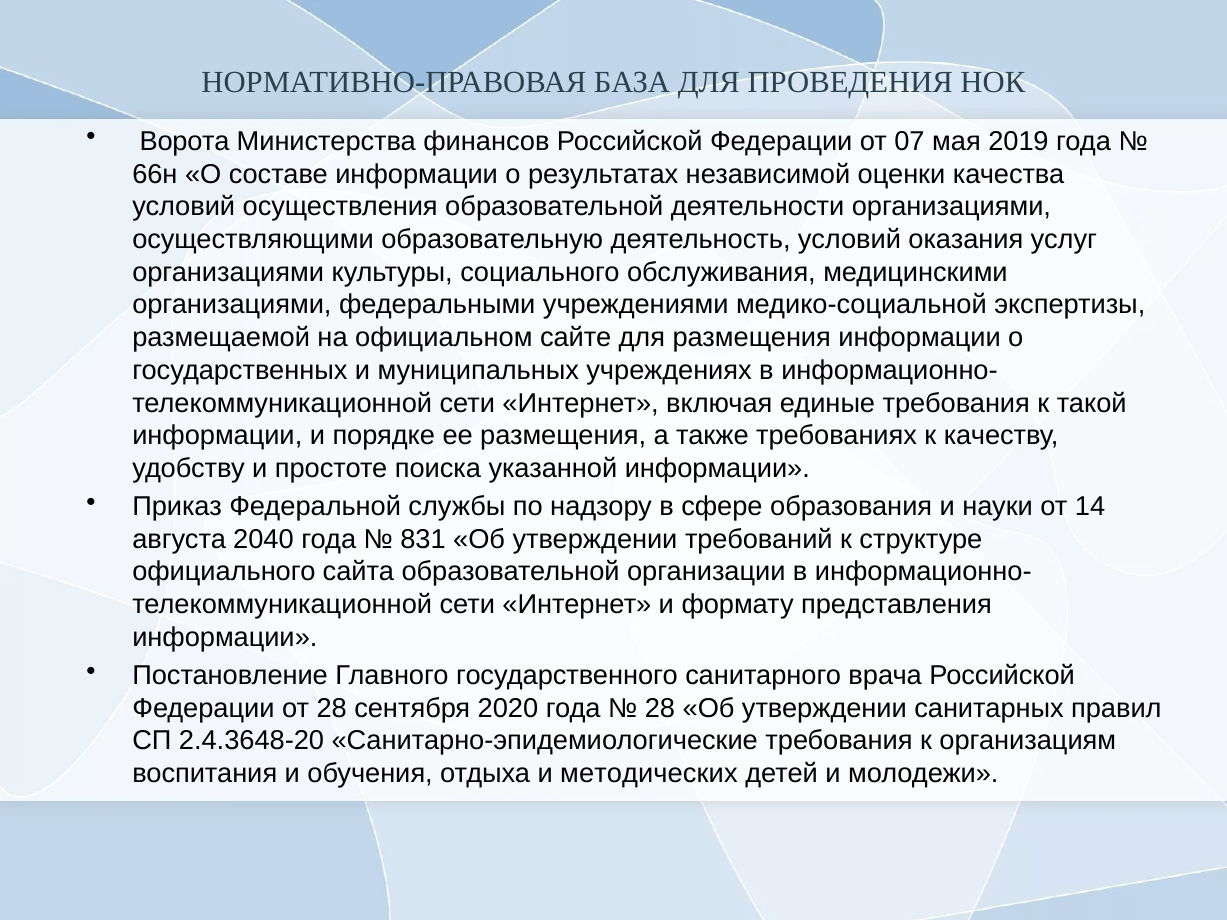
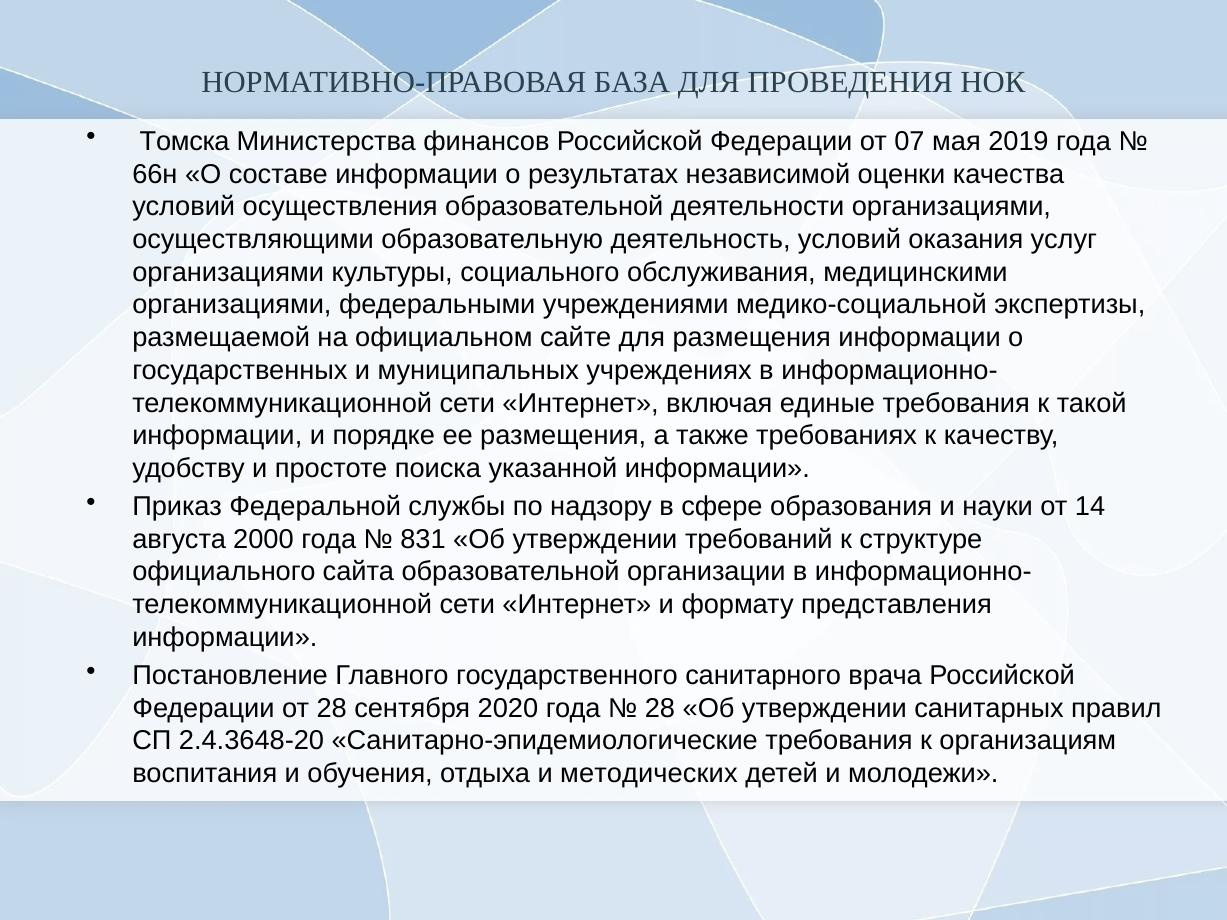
Ворота: Ворота -> Томска
2040: 2040 -> 2000
